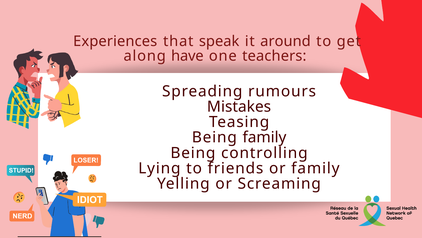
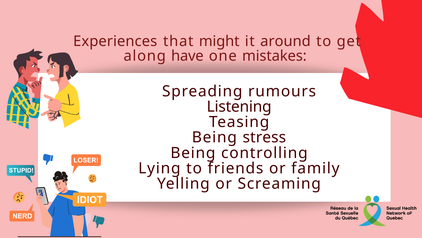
speak: speak -> might
teachers: teachers -> mistakes
Mistakes: Mistakes -> Listening
Being family: family -> stress
